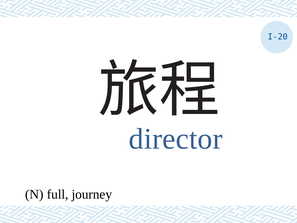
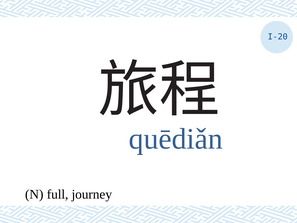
director: director -> quēdiǎn
